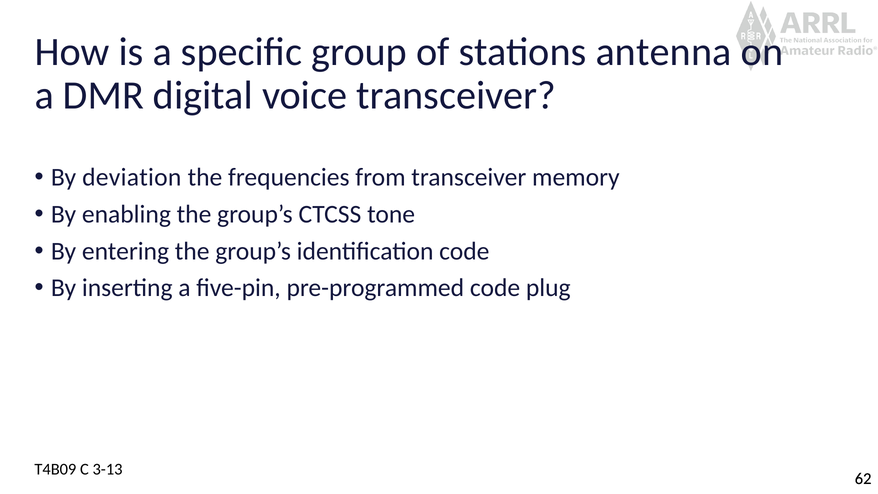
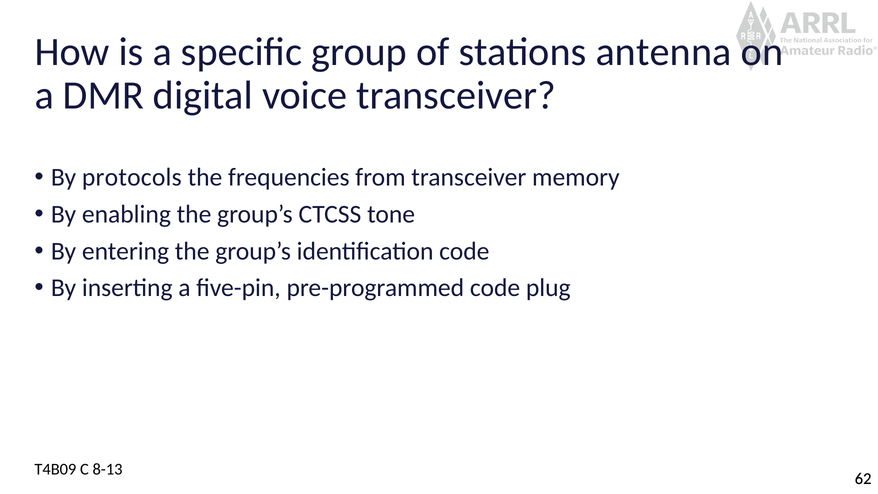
deviation: deviation -> protocols
3-13: 3-13 -> 8-13
